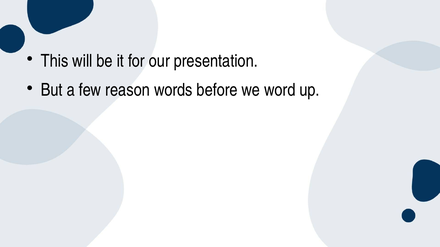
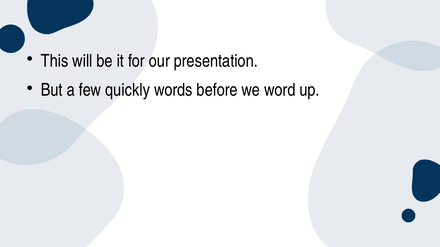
reason: reason -> quickly
